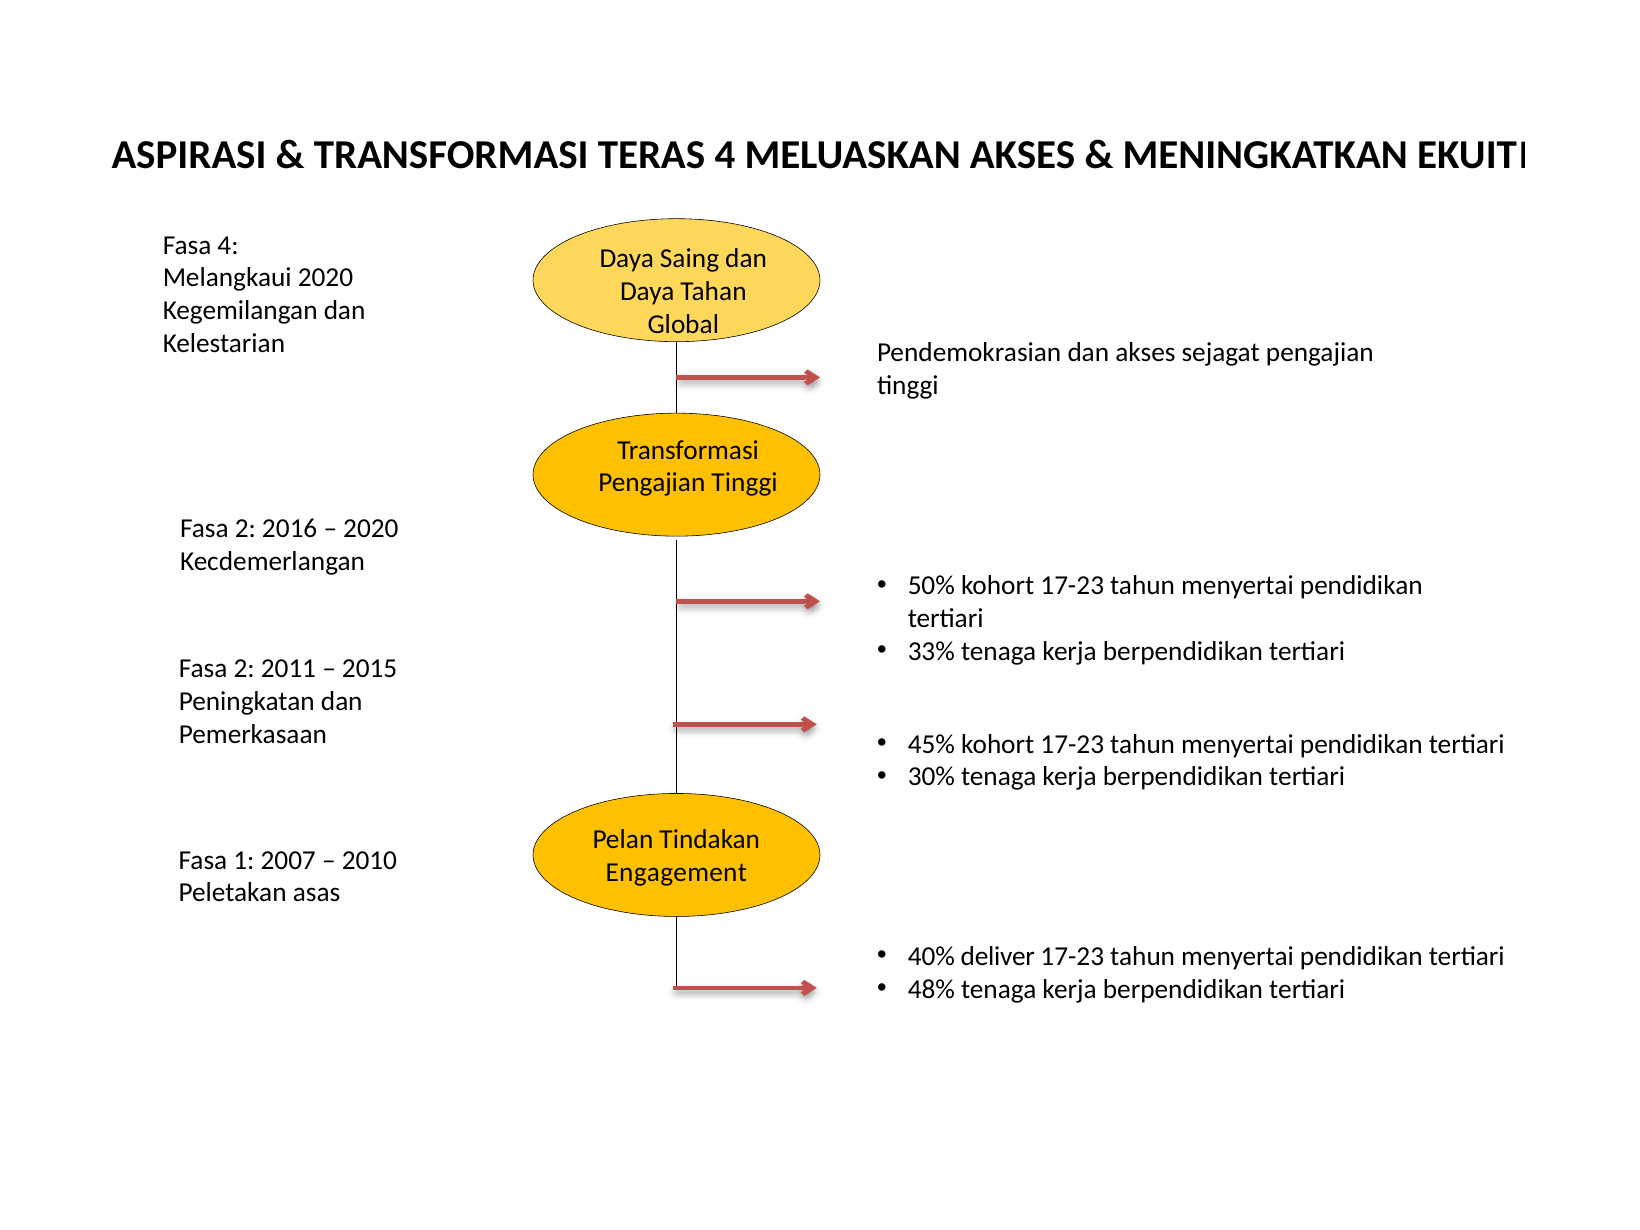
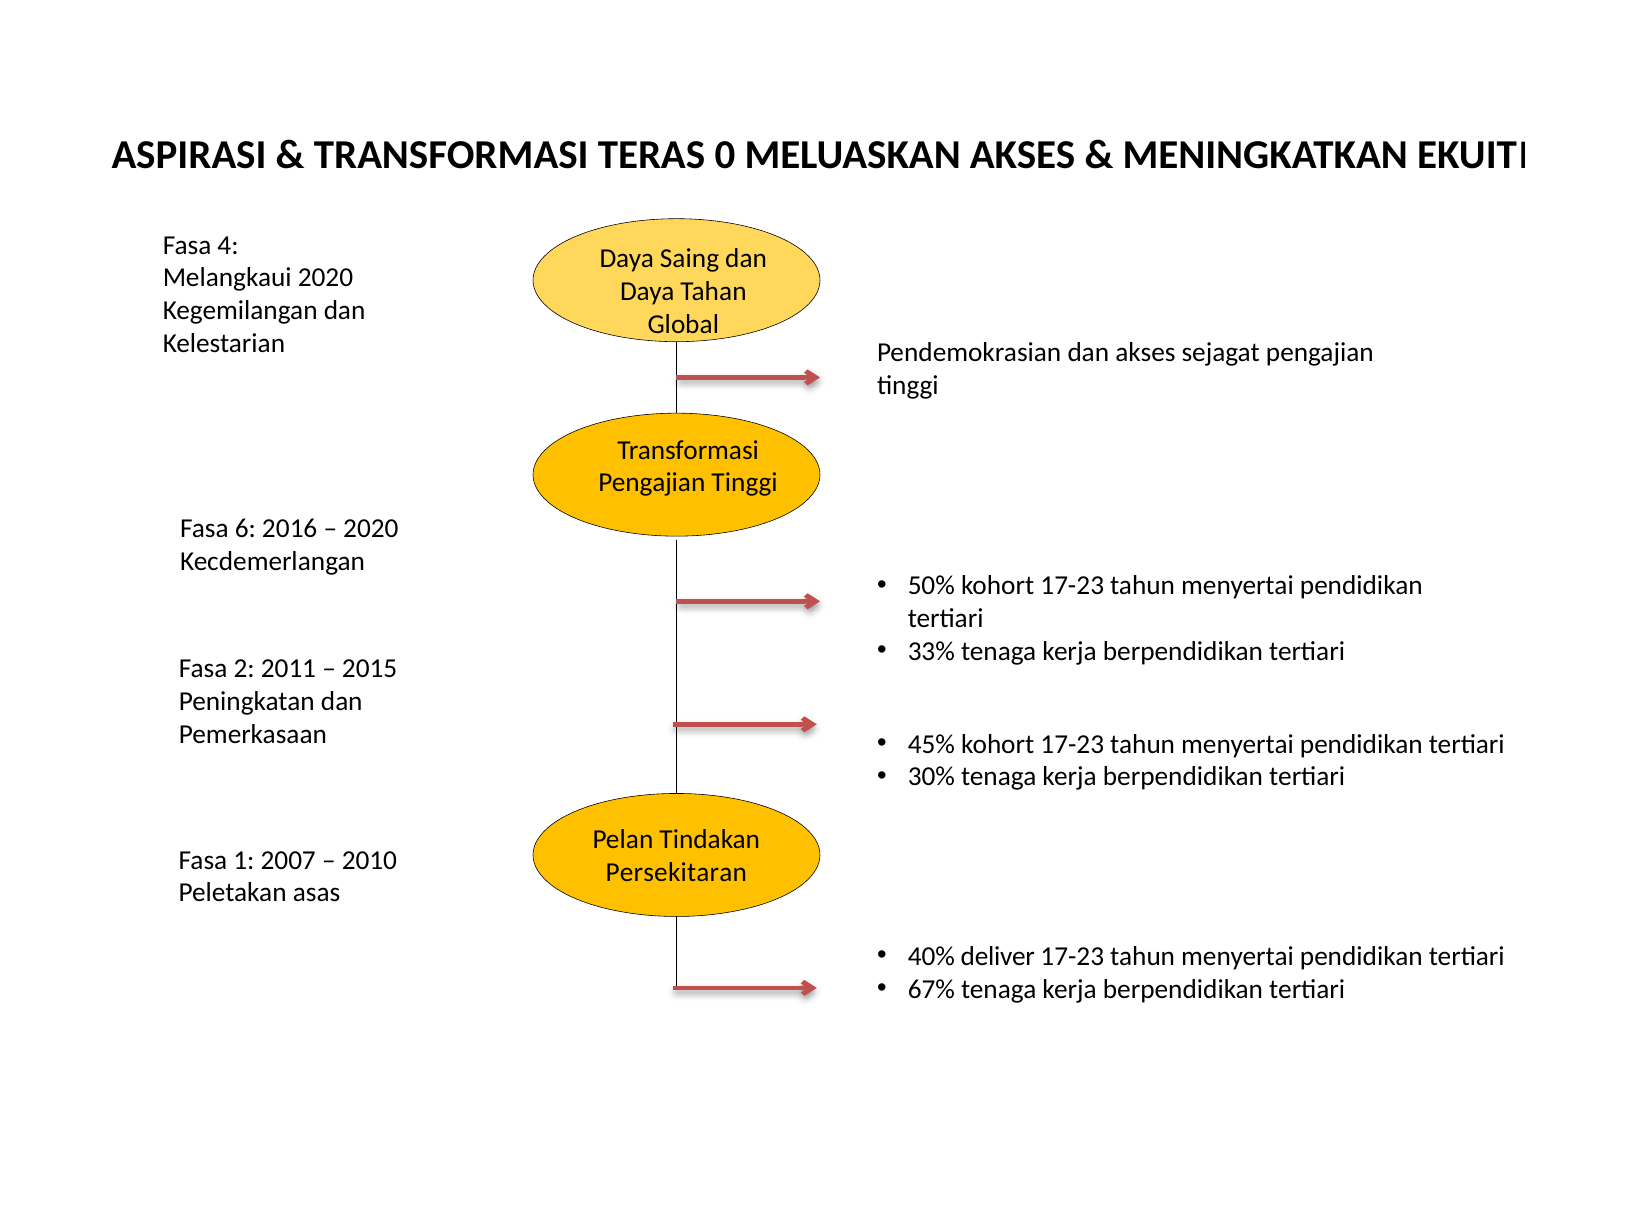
TERAS 4: 4 -> 0
2 at (245, 528): 2 -> 6
Engagement: Engagement -> Persekitaran
48%: 48% -> 67%
